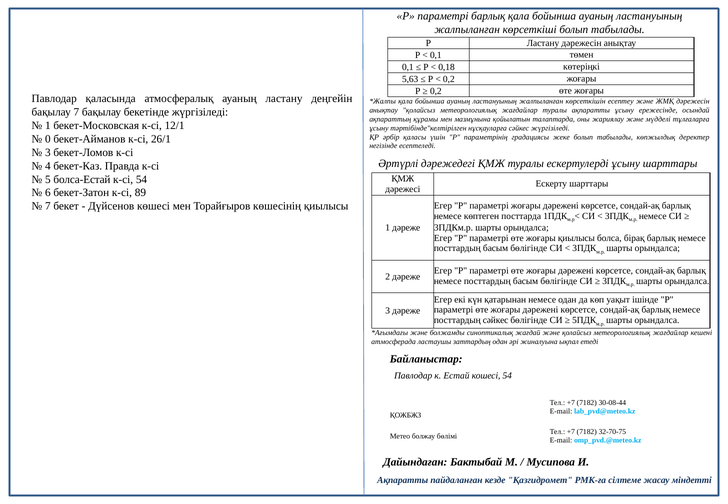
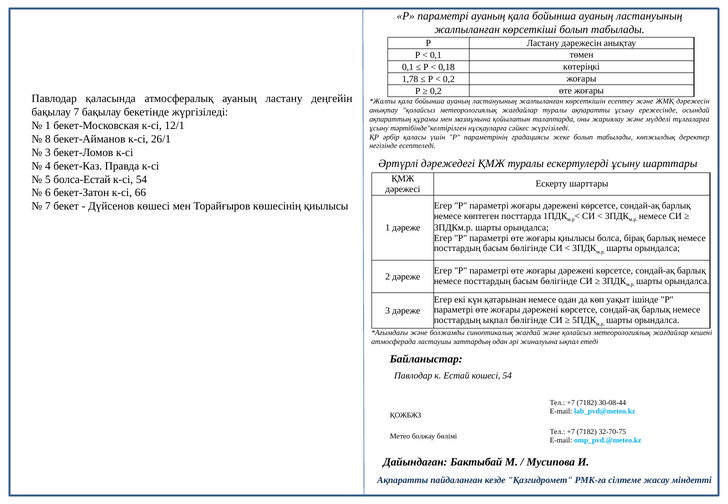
параметрі барлық: барлық -> ауаның
5,63: 5,63 -> 1,78
0: 0 -> 8
89: 89 -> 66
посттардың сәйкес: сәйкес -> ықпал
